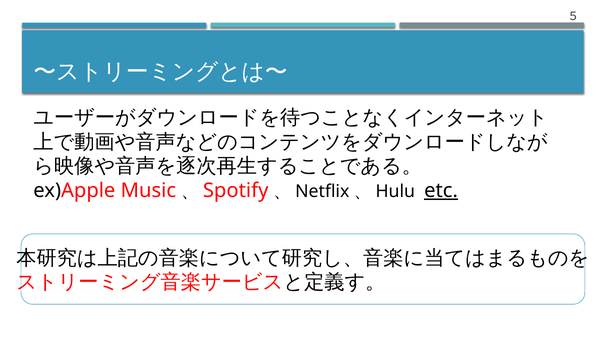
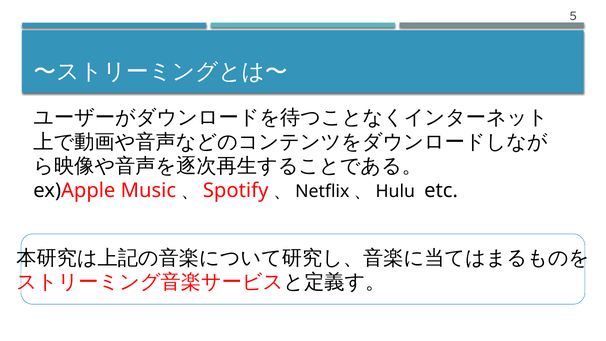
etc underline: present -> none
